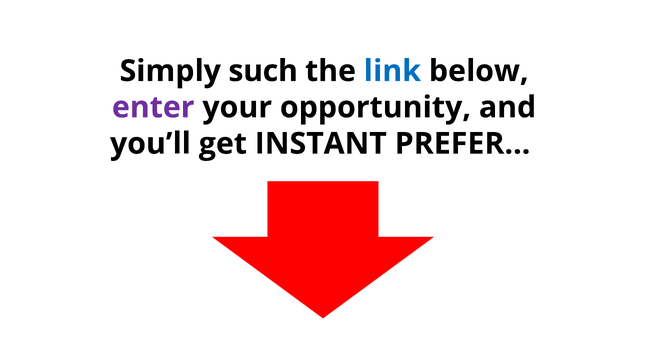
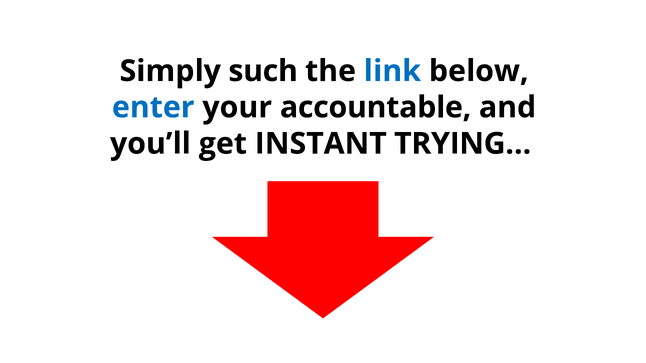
enter colour: purple -> blue
opportunity: opportunity -> accountable
PREFER…: PREFER… -> TRYING…
